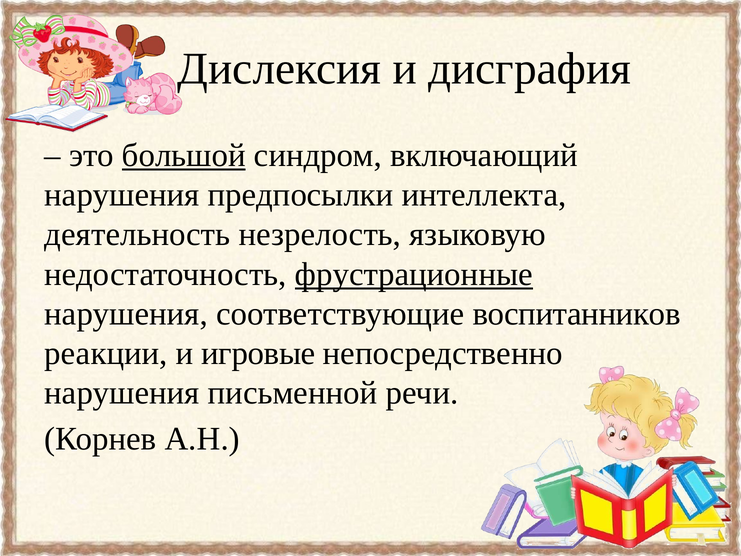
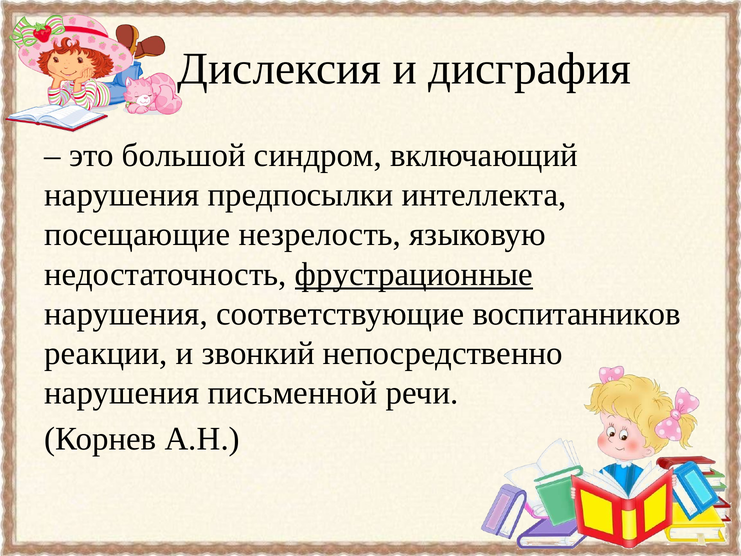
большой underline: present -> none
деятельность: деятельность -> посещающие
игровые: игровые -> звонкий
